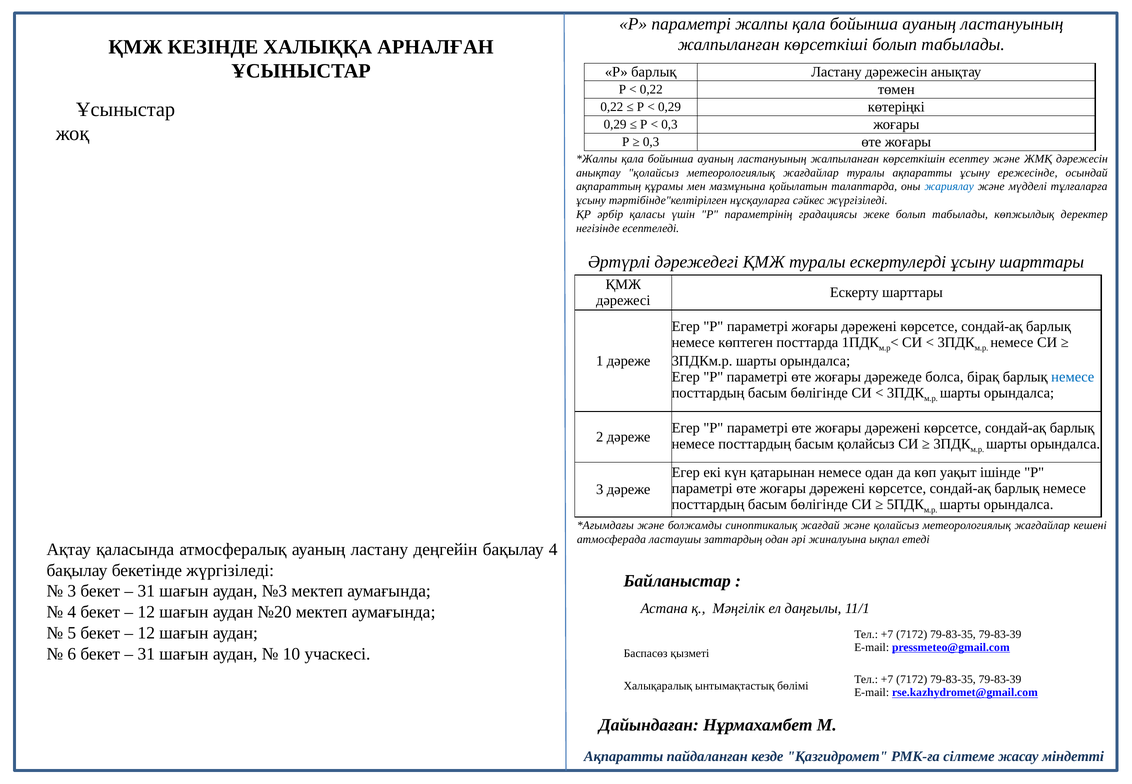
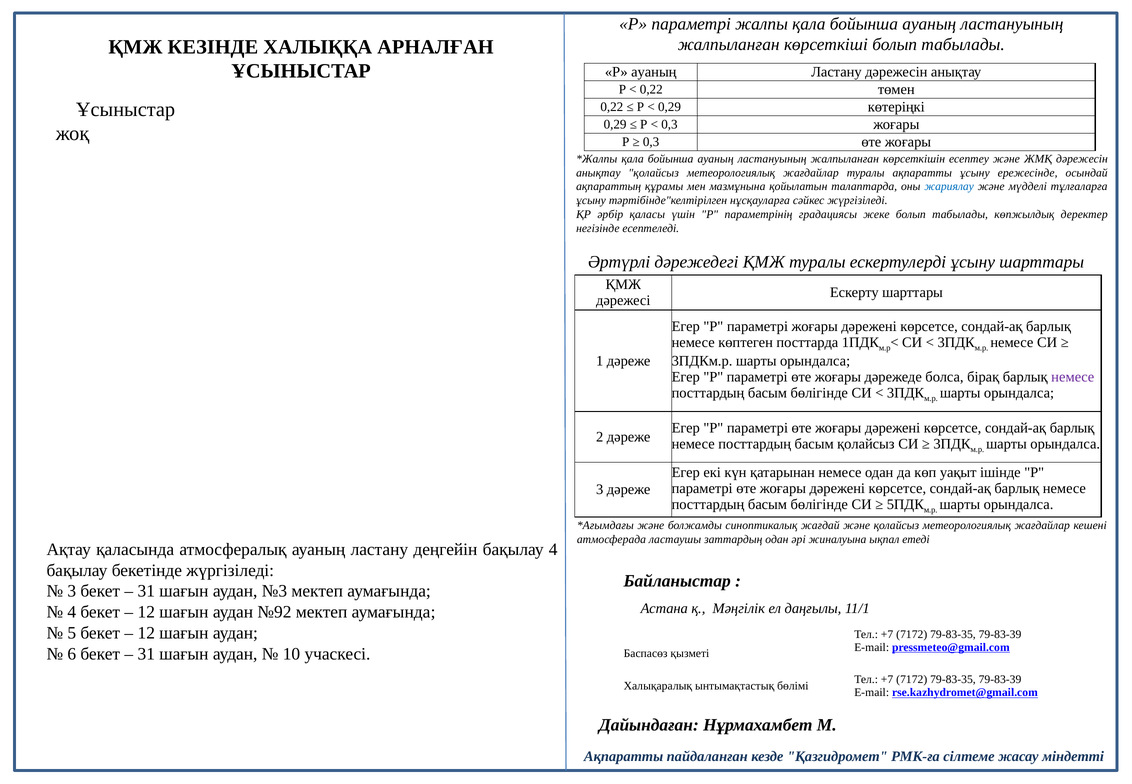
Р барлық: барлық -> ауаның
немесе at (1073, 377) colour: blue -> purple
№20: №20 -> №92
